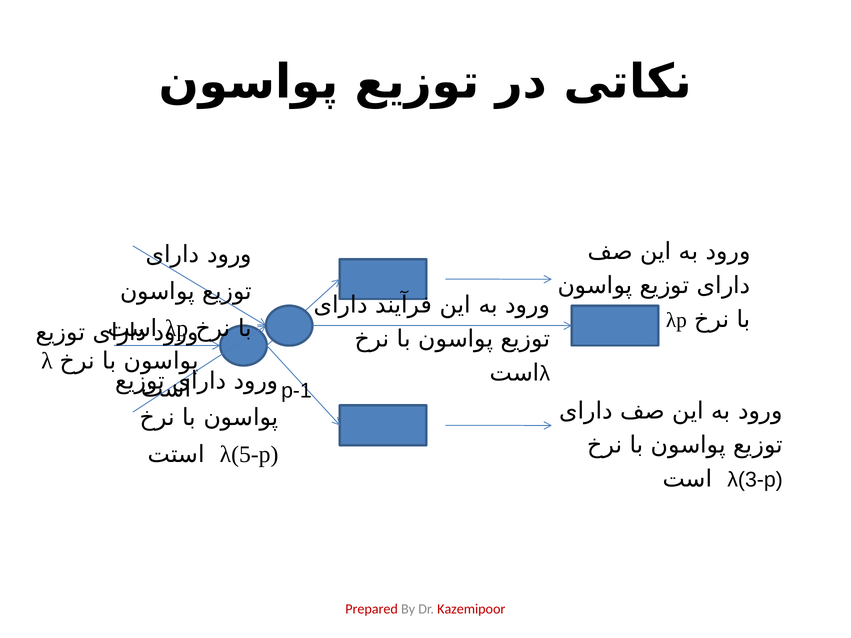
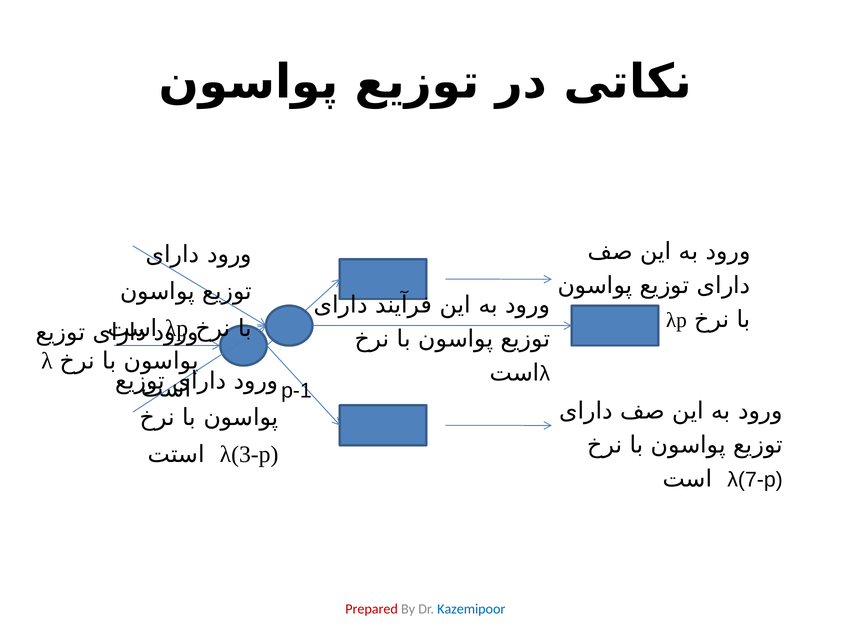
λ(5-p: λ(5-p -> λ(3-p
λ(3-p: λ(3-p -> λ(7-p
Kazemipoor colour: red -> blue
